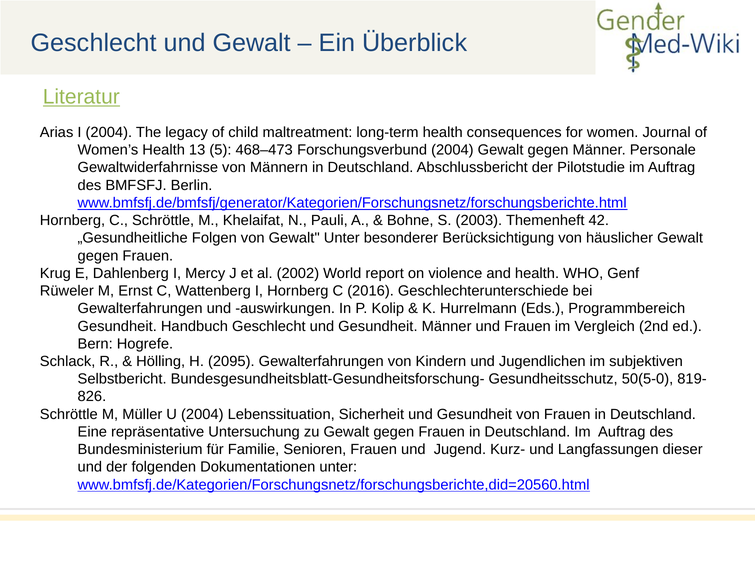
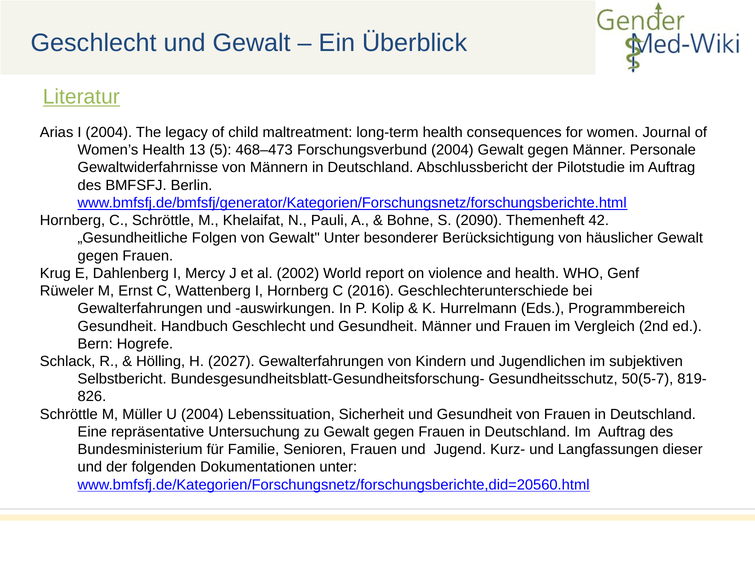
2003: 2003 -> 2090
2095: 2095 -> 2027
50(5-0: 50(5-0 -> 50(5-7
